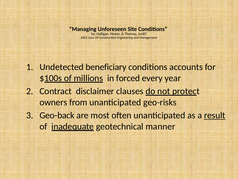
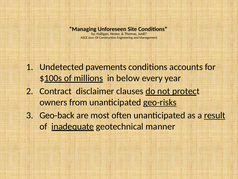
beneficiary: beneficiary -> pavements
forced: forced -> below
geo-risks underline: none -> present
